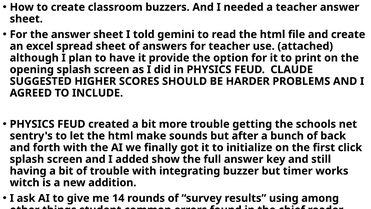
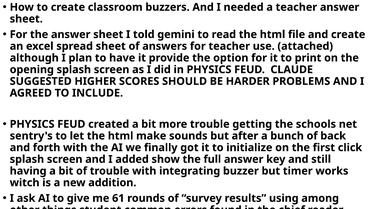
14: 14 -> 61
